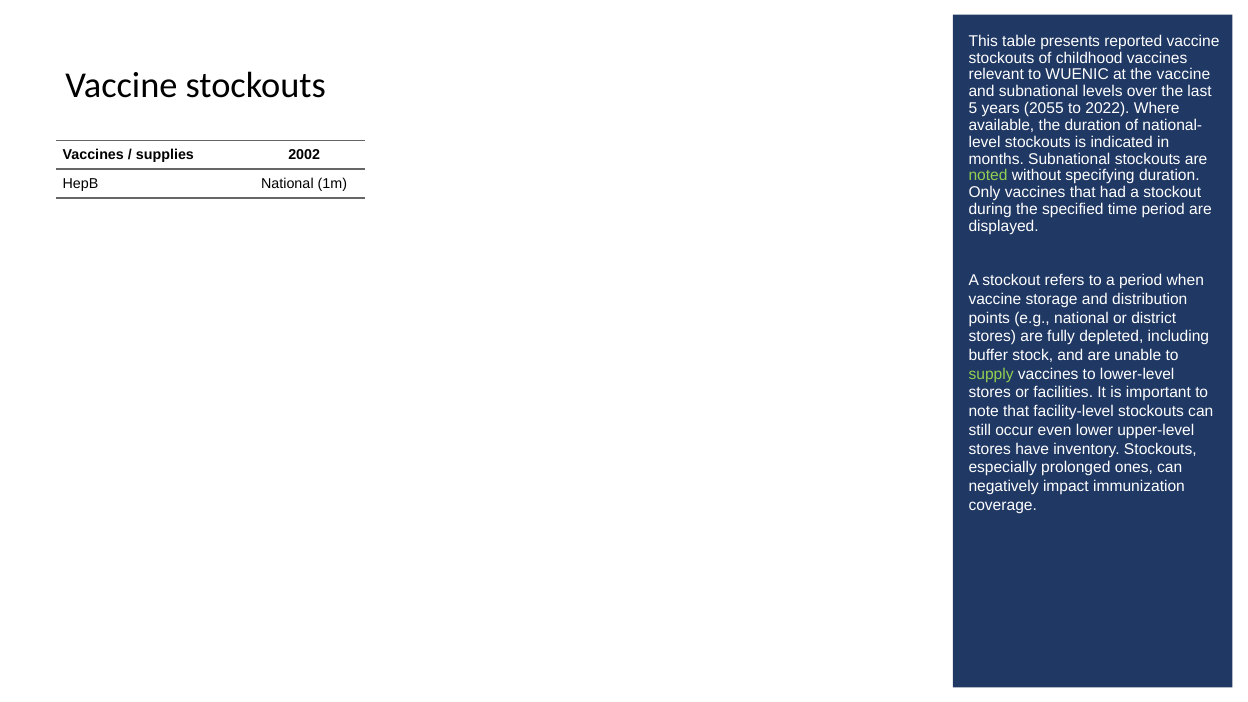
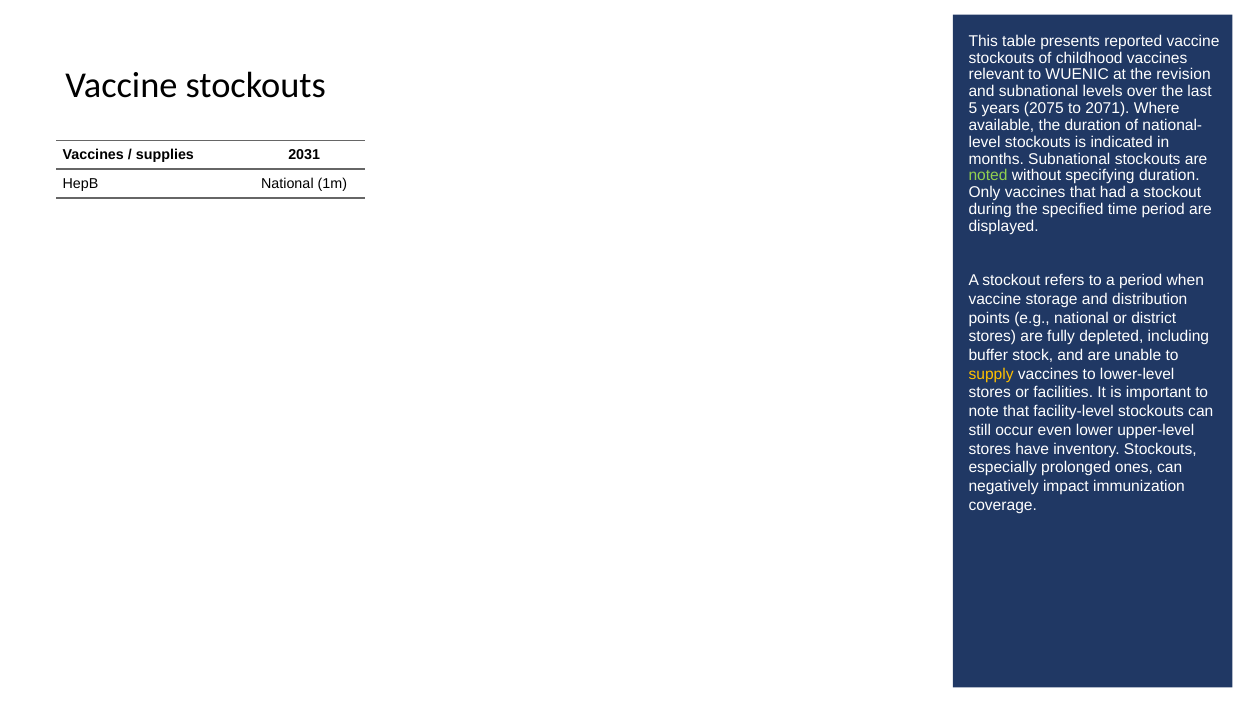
the vaccine: vaccine -> revision
2055: 2055 -> 2075
2022: 2022 -> 2071
2002: 2002 -> 2031
supply colour: light green -> yellow
